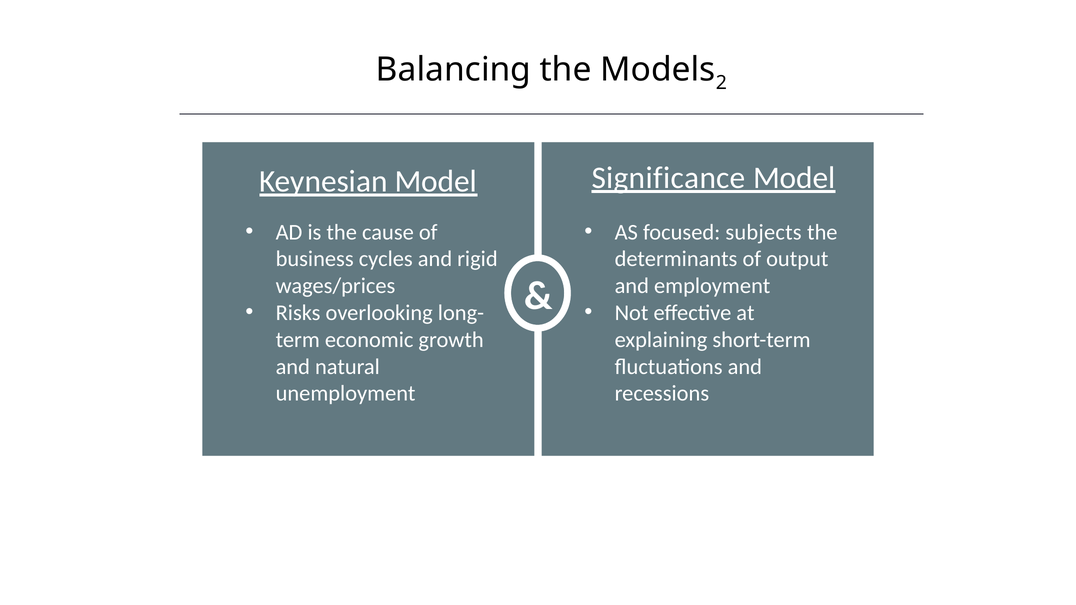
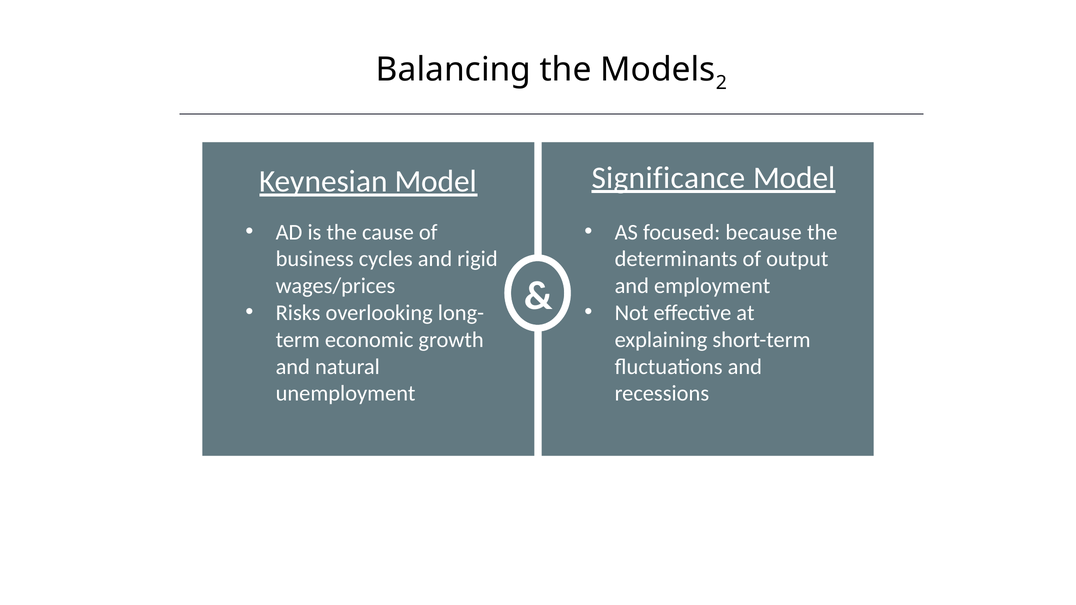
subjects: subjects -> because
